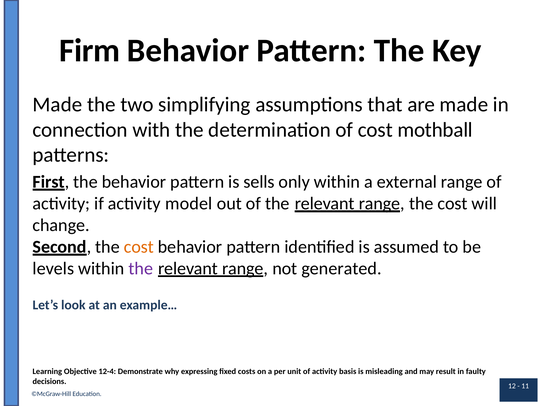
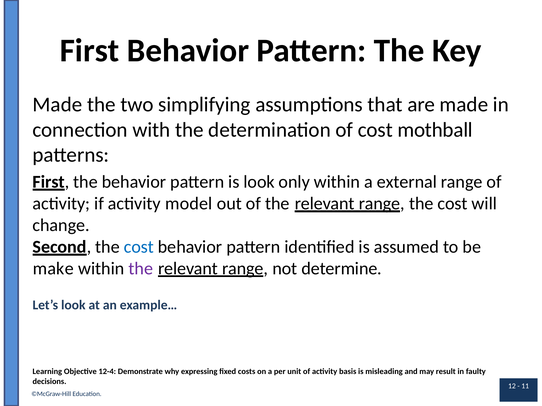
Firm at (90, 51): Firm -> First
is sells: sells -> look
cost at (139, 247) colour: orange -> blue
levels: levels -> make
generated: generated -> determine
